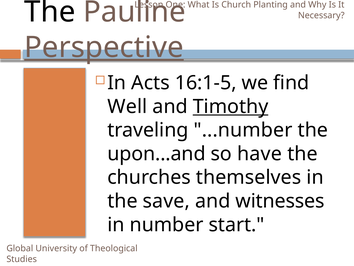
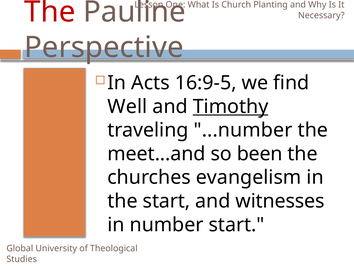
The at (50, 12) colour: black -> red
Perspective underline: present -> none
16:1-5: 16:1-5 -> 16:9-5
upon...and: upon...and -> meet...and
have: have -> been
themselves: themselves -> evangelism
the save: save -> start
